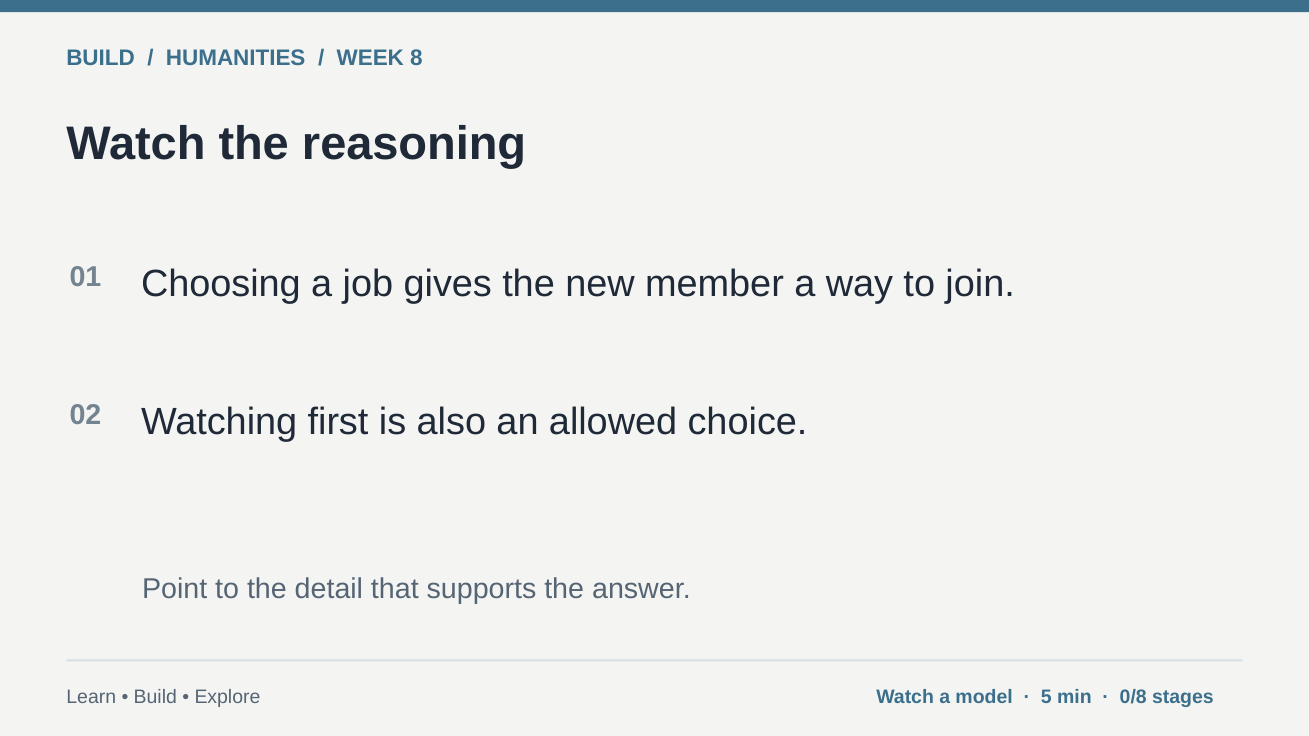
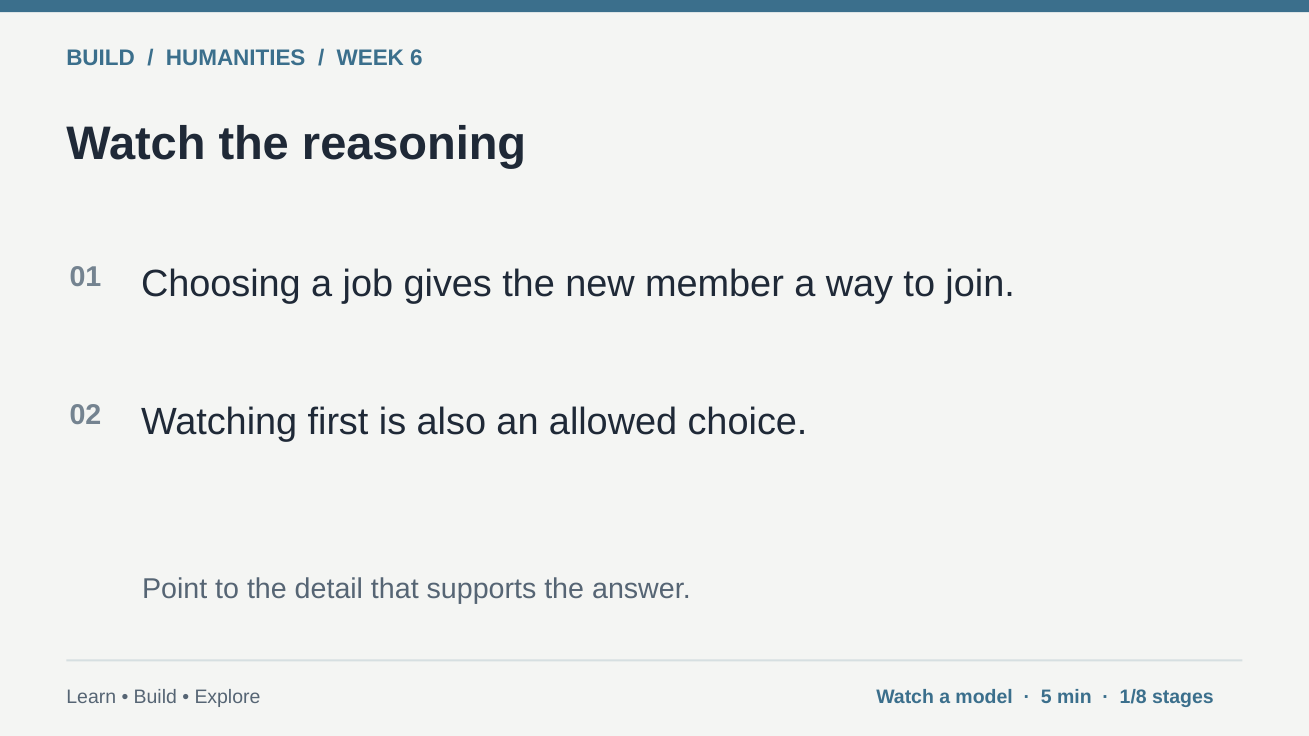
8: 8 -> 6
0/8: 0/8 -> 1/8
